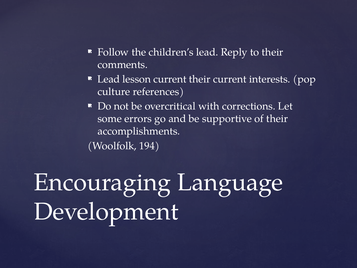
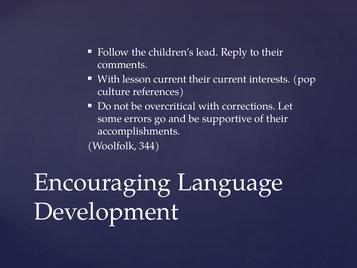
Lead at (109, 79): Lead -> With
194: 194 -> 344
